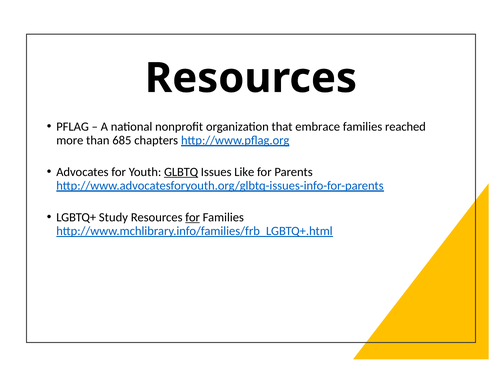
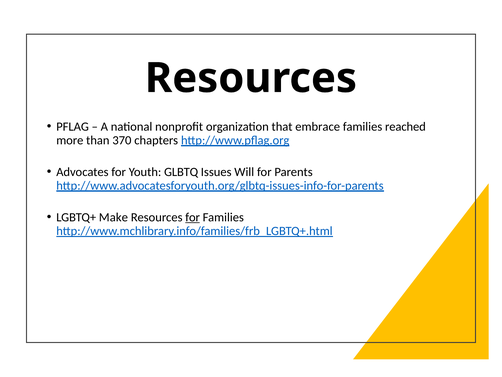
685: 685 -> 370
GLBTQ underline: present -> none
Like: Like -> Will
Study: Study -> Make
